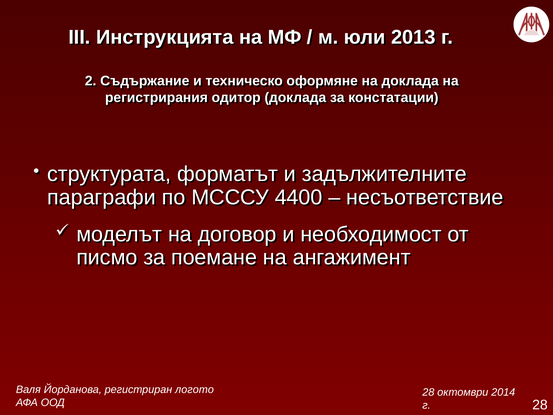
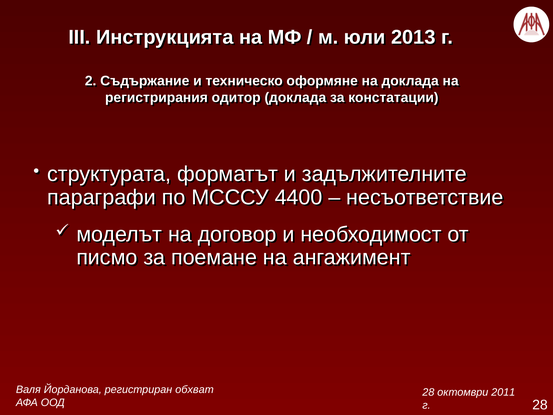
логото: логото -> обхват
2014: 2014 -> 2011
